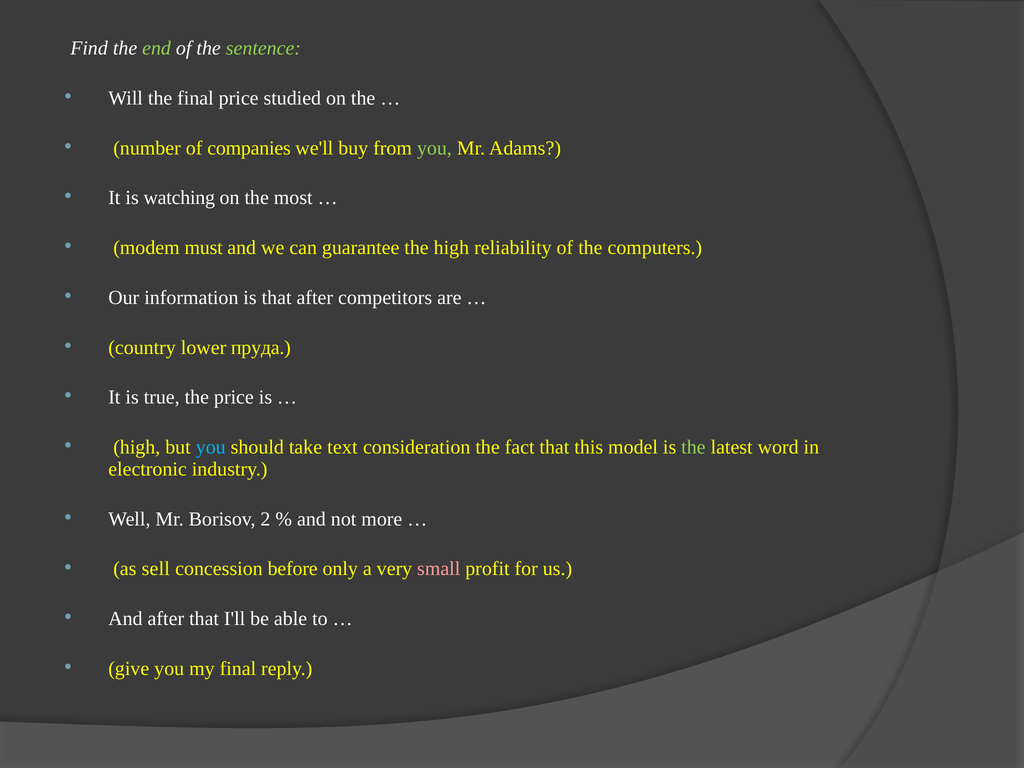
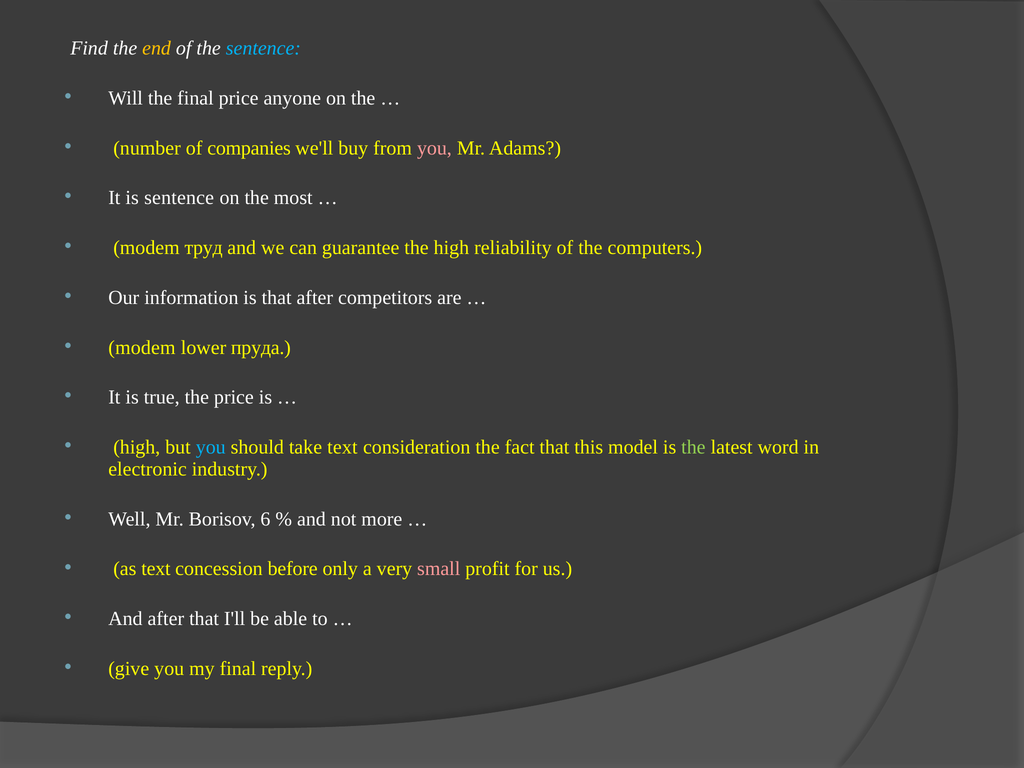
end colour: light green -> yellow
sentence at (263, 48) colour: light green -> light blue
studied: studied -> anyone
you at (434, 148) colour: light green -> pink
is watching: watching -> sentence
must: must -> труд
country at (142, 347): country -> modem
2: 2 -> 6
as sell: sell -> text
